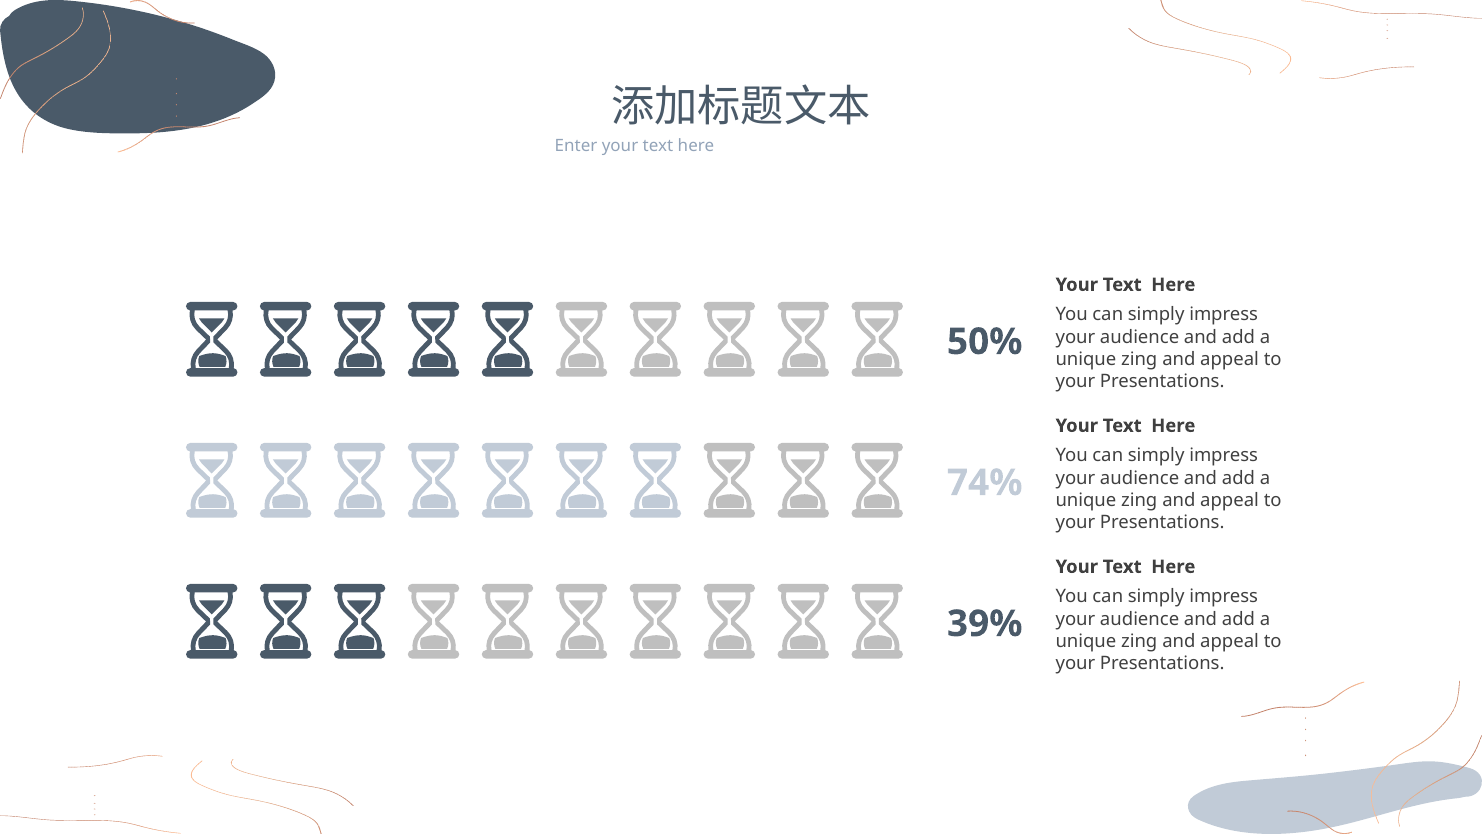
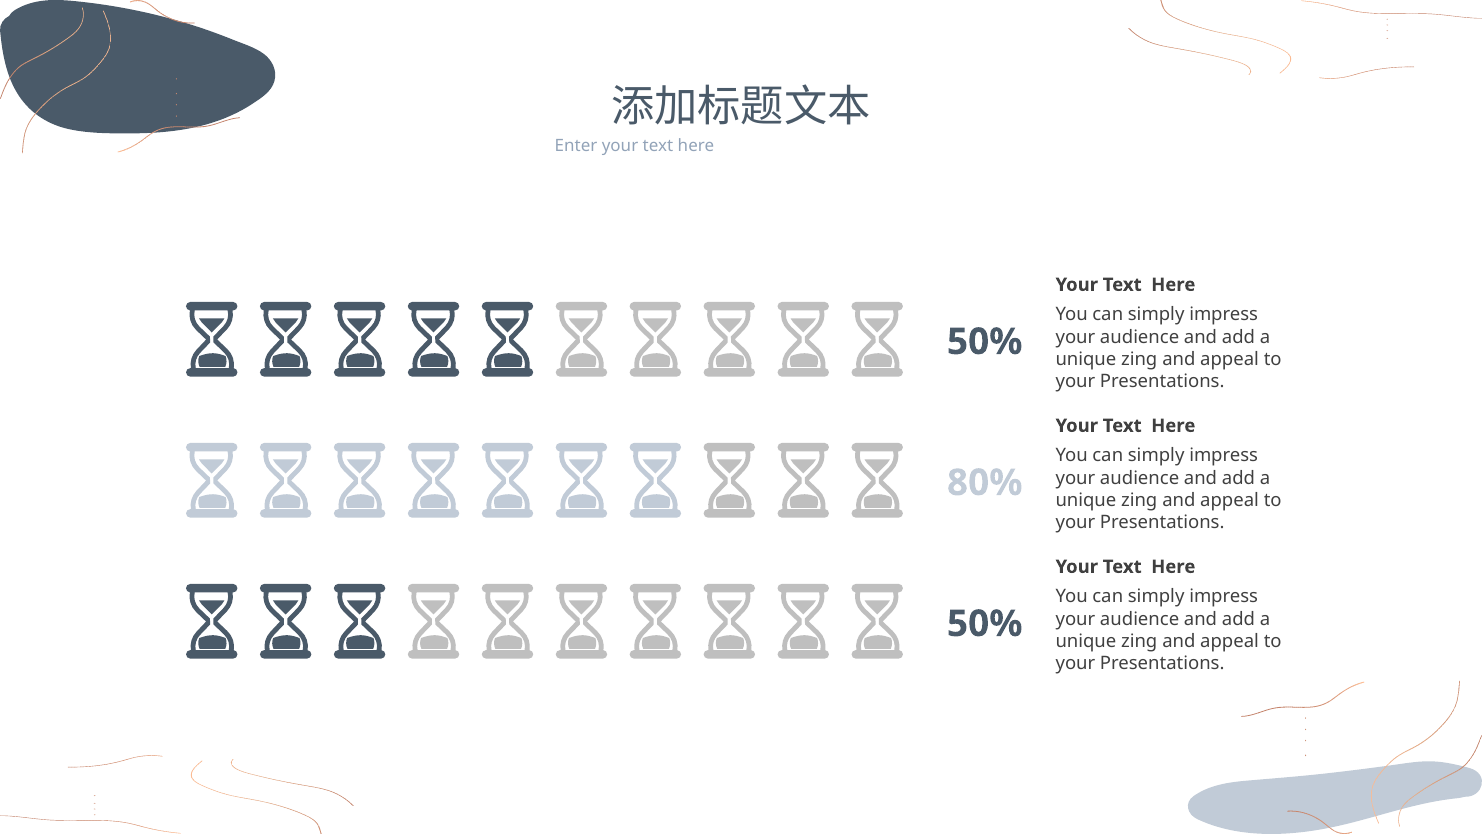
74%: 74% -> 80%
39% at (985, 624): 39% -> 50%
